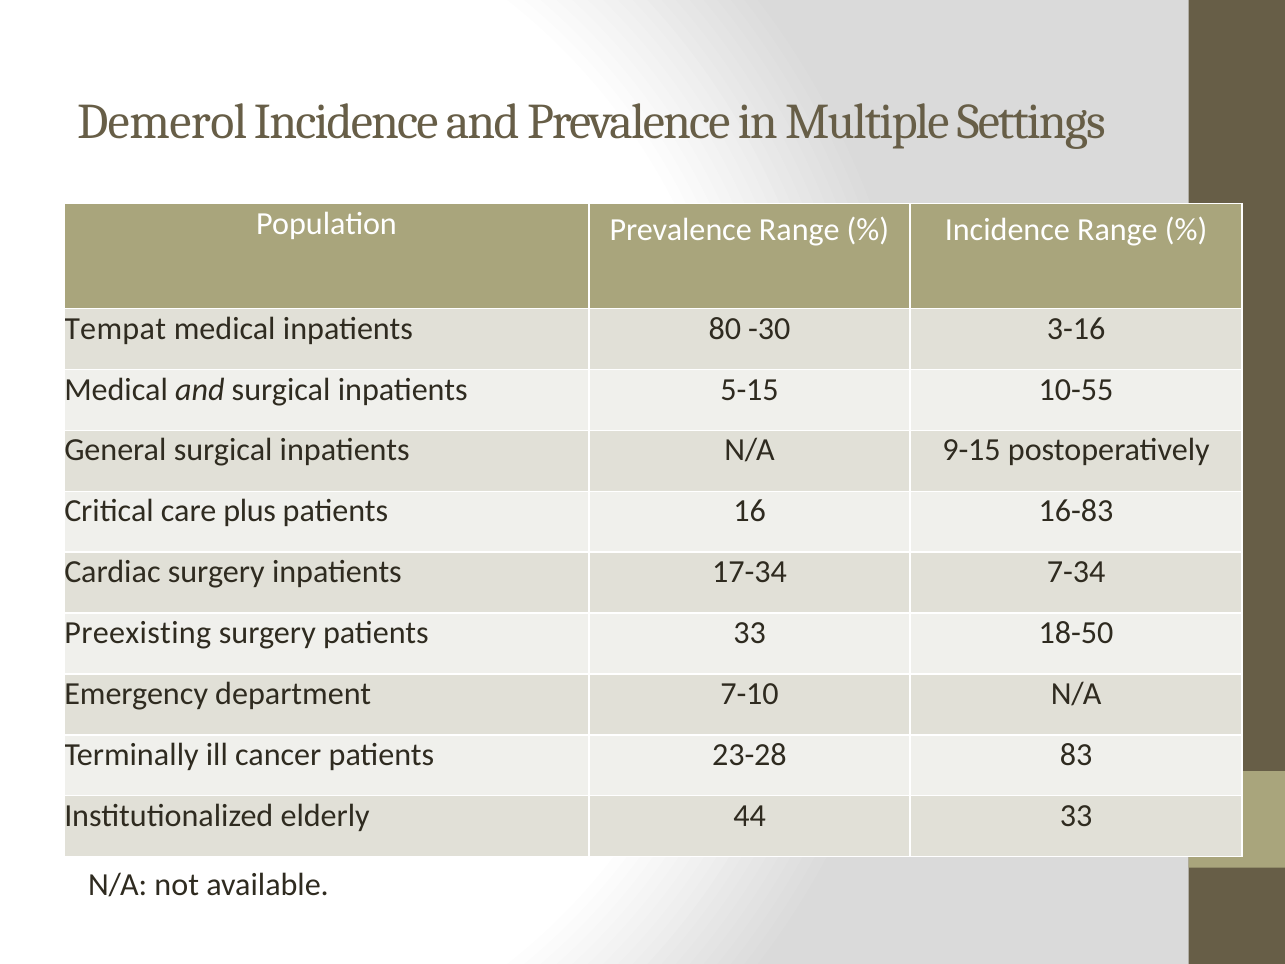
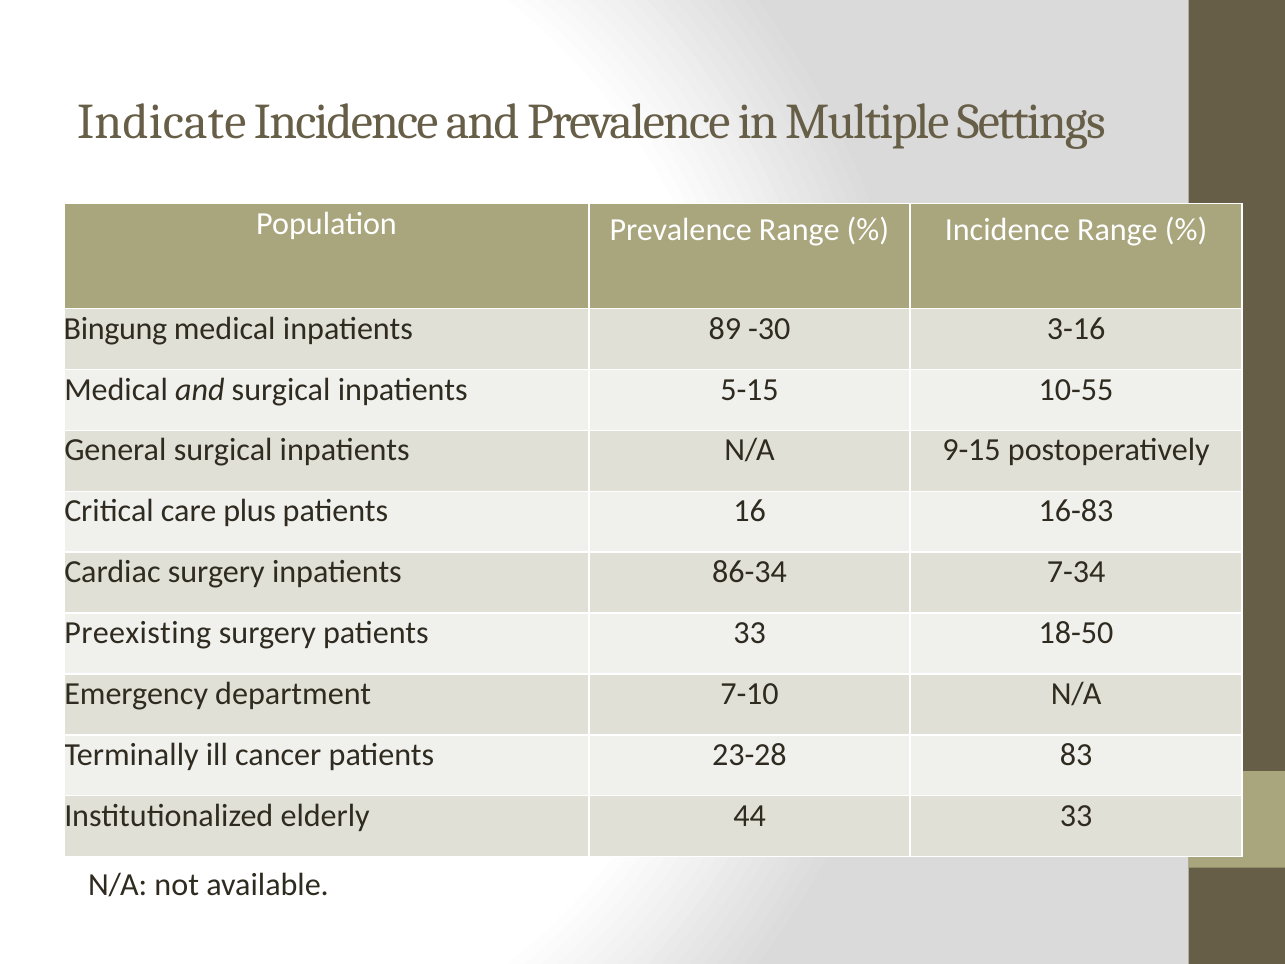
Demerol: Demerol -> Indicate
Tempat: Tempat -> Bingung
80: 80 -> 89
17-34: 17-34 -> 86-34
